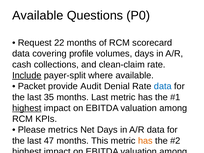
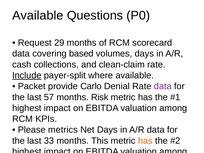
22: 22 -> 29
profile: profile -> based
Audit: Audit -> Carlo
data at (163, 86) colour: blue -> purple
35: 35 -> 57
months Last: Last -> Risk
highest at (27, 108) underline: present -> none
47: 47 -> 33
